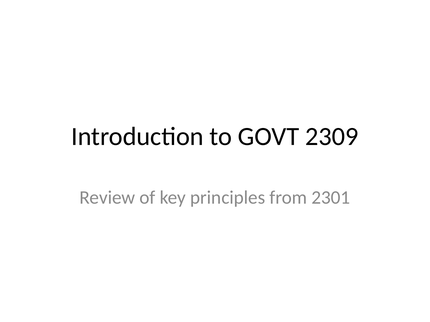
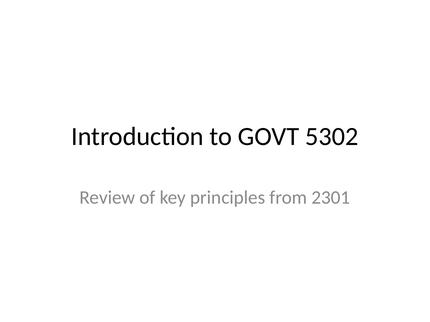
2309: 2309 -> 5302
